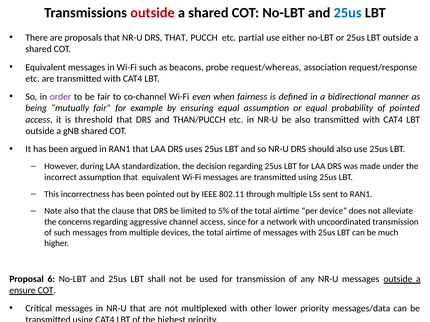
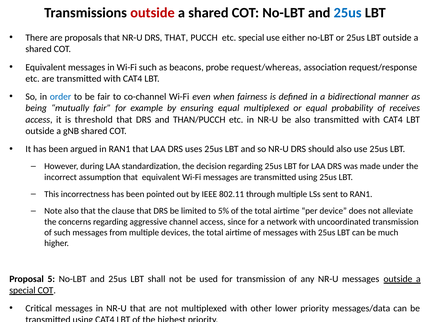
etc partial: partial -> special
order colour: purple -> blue
equal assumption: assumption -> multiplexed
of pointed: pointed -> receives
6: 6 -> 5
ensure at (22, 291): ensure -> special
